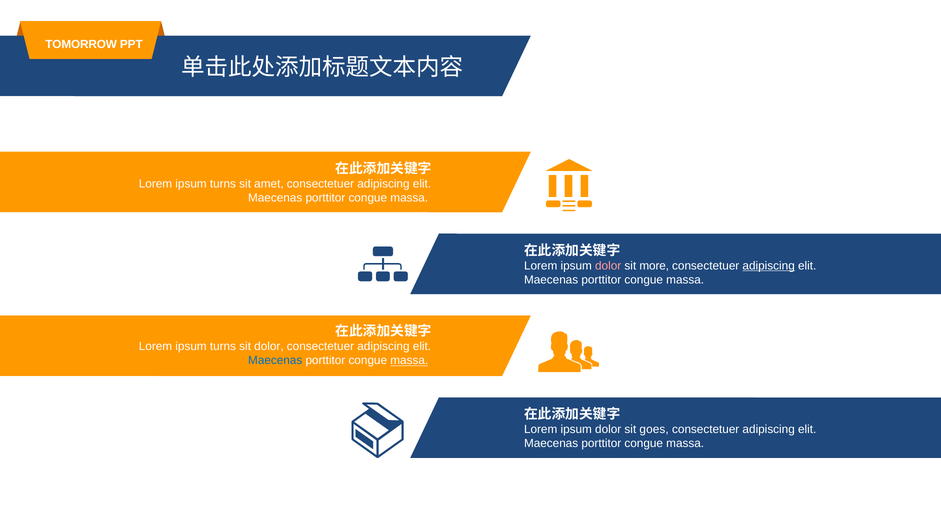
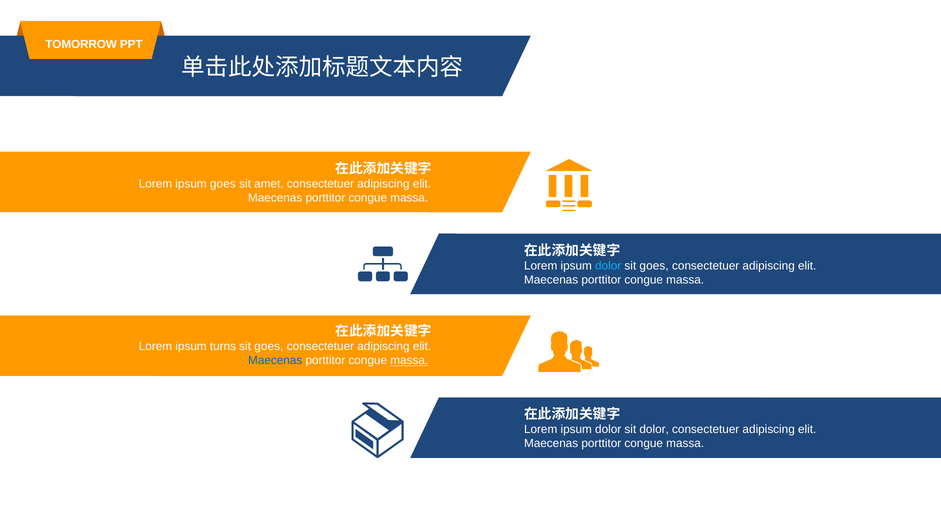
turns at (223, 184): turns -> goes
dolor at (608, 266) colour: pink -> light blue
more at (654, 266): more -> goes
adipiscing at (769, 266) underline: present -> none
dolor at (269, 347): dolor -> goes
sit goes: goes -> dolor
